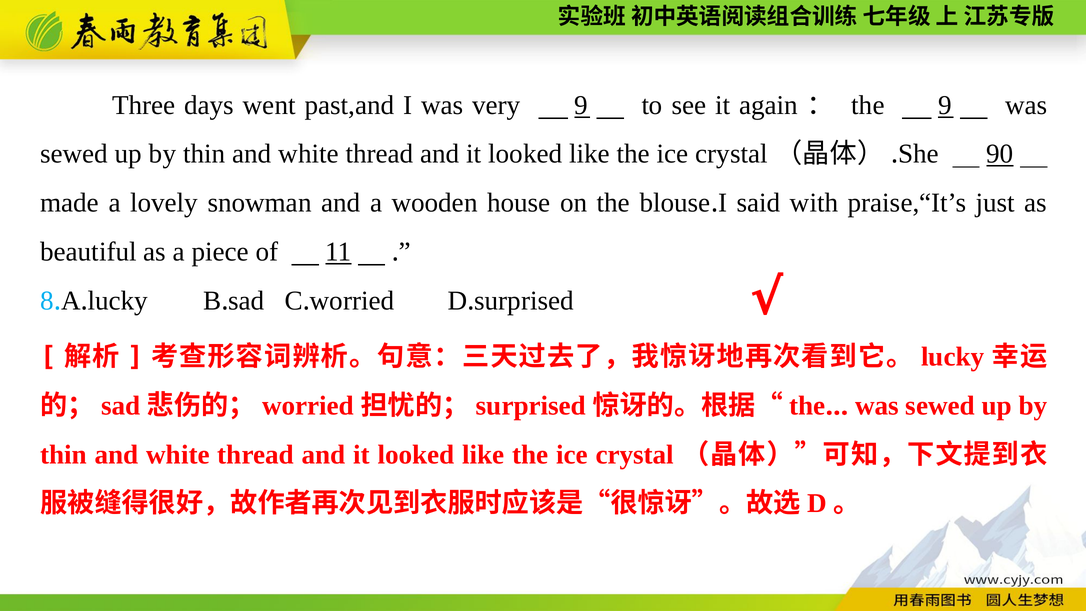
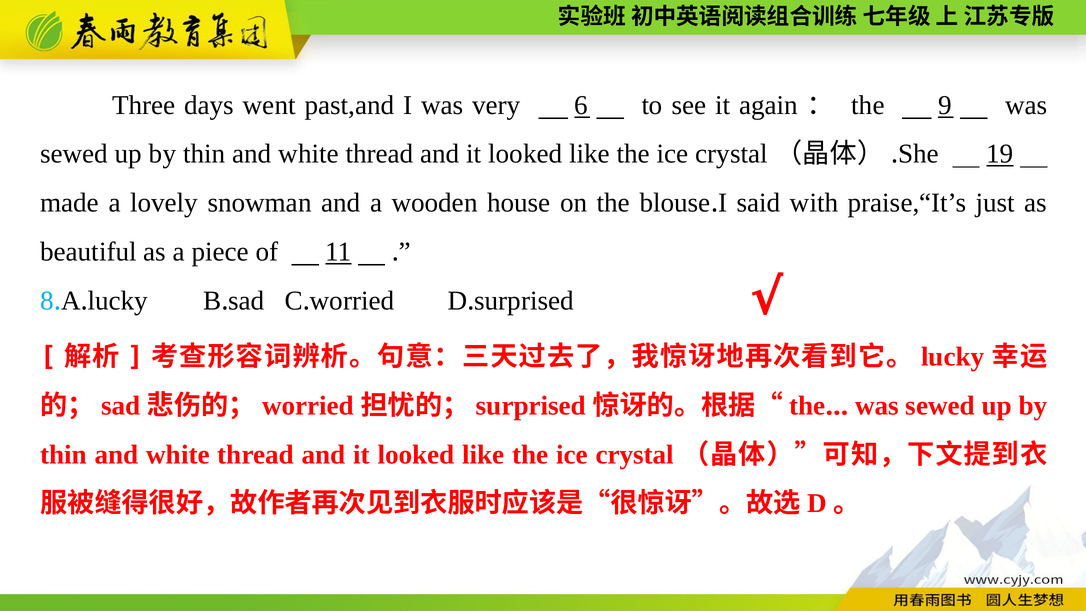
very 9: 9 -> 6
90: 90 -> 19
